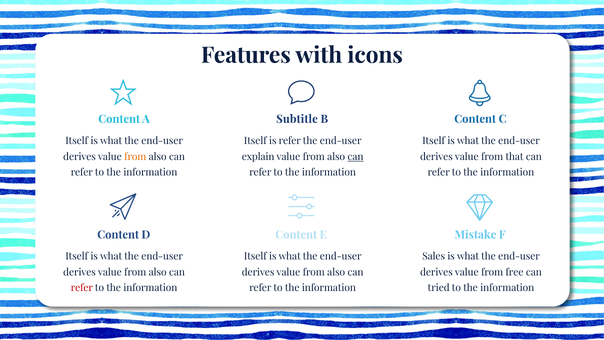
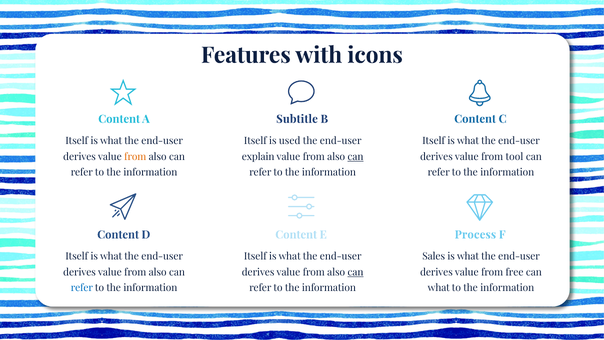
is refer: refer -> used
that: that -> tool
Mistake: Mistake -> Process
can at (356, 272) underline: none -> present
refer at (82, 288) colour: red -> blue
tried at (439, 288): tried -> what
